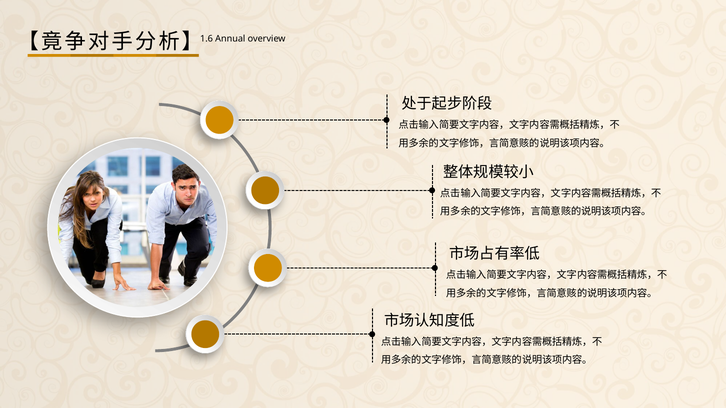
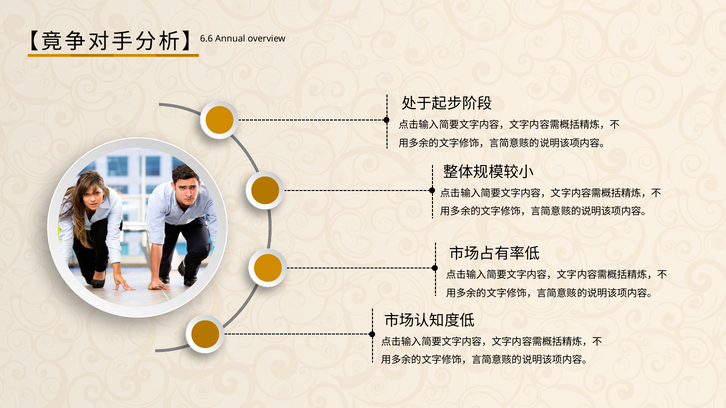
1.6: 1.6 -> 6.6
